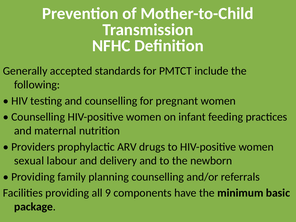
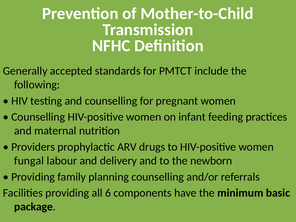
sexual: sexual -> fungal
9: 9 -> 6
